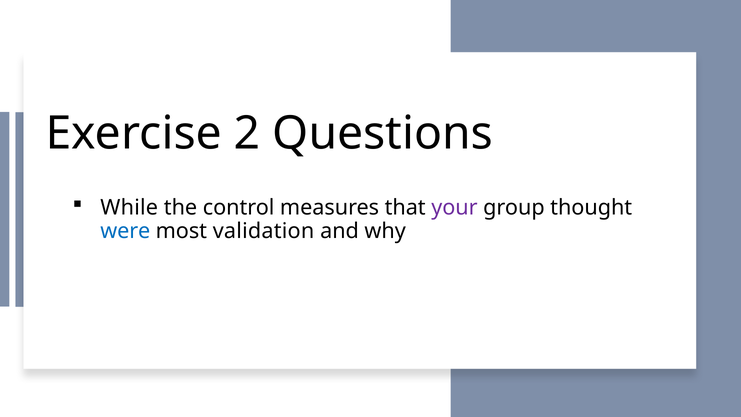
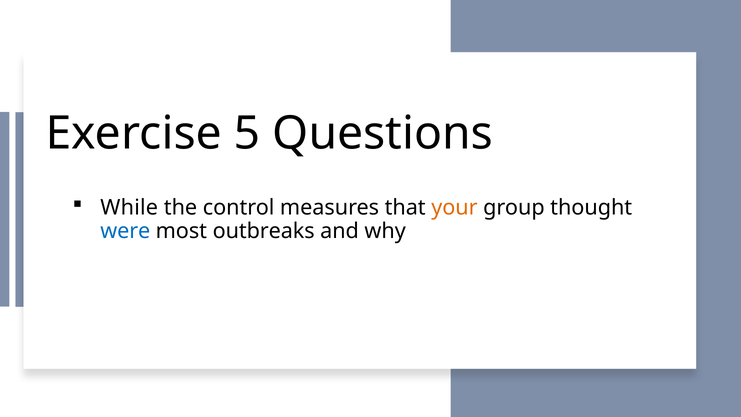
2: 2 -> 5
your colour: purple -> orange
validation: validation -> outbreaks
